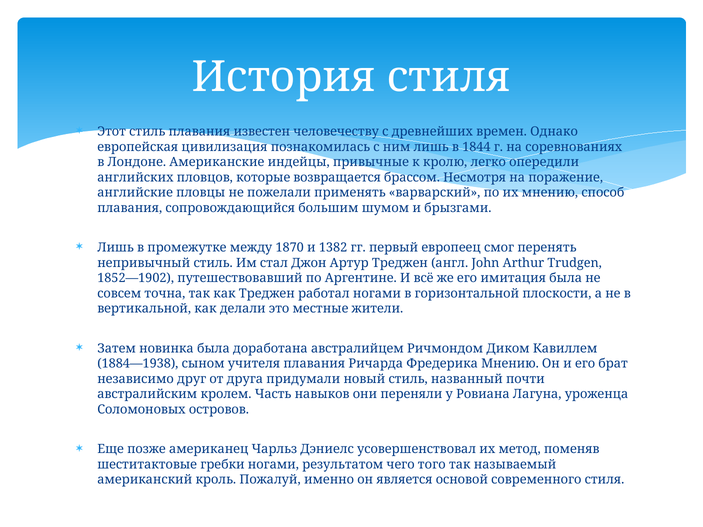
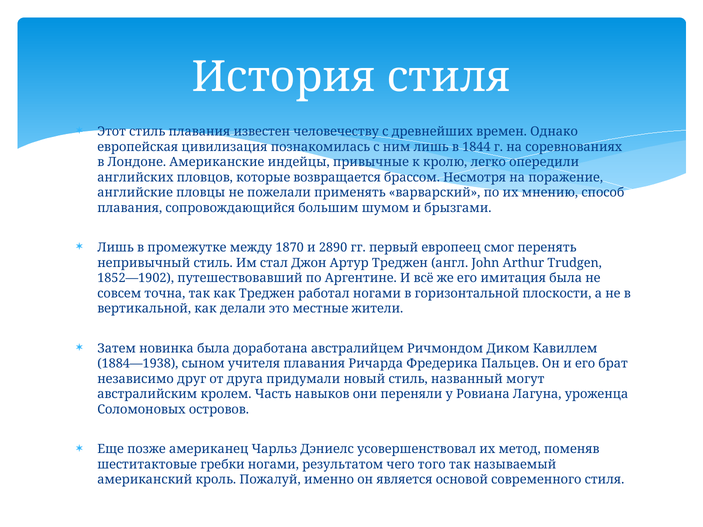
1382: 1382 -> 2890
Фредерика Мнению: Мнению -> Пальцев
почти: почти -> могут
